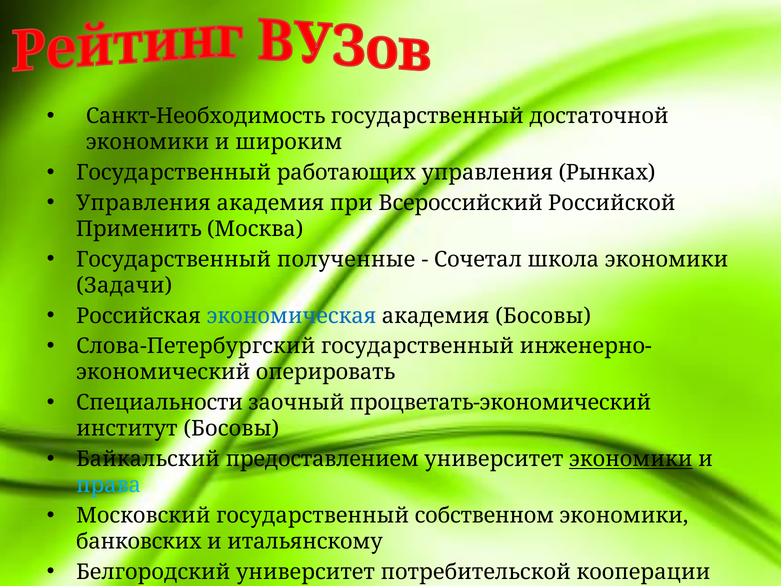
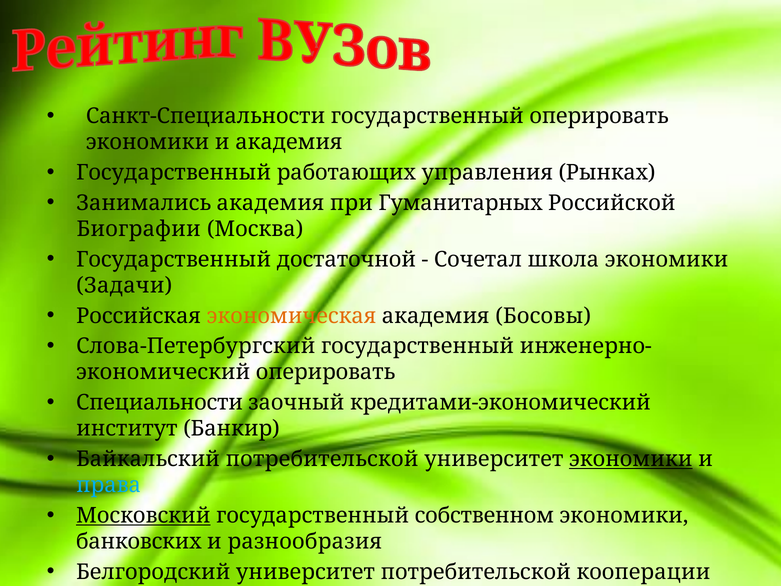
Санкт-Необходимость: Санкт-Необходимость -> Санкт-Специальности
государственный достаточной: достаточной -> оперировать
и широким: широким -> академия
Управления at (144, 203): Управления -> Занимались
Всероссийский: Всероссийский -> Гуманитарных
Применить: Применить -> Биографии
полученные: полученные -> достаточной
экономическая colour: blue -> orange
процветать-экономический: процветать-экономический -> кредитами-экономический
институт Босовы: Босовы -> Банкир
Байкальский предоставлением: предоставлением -> потребительской
Московский underline: none -> present
итальянскому: итальянскому -> разнообразия
